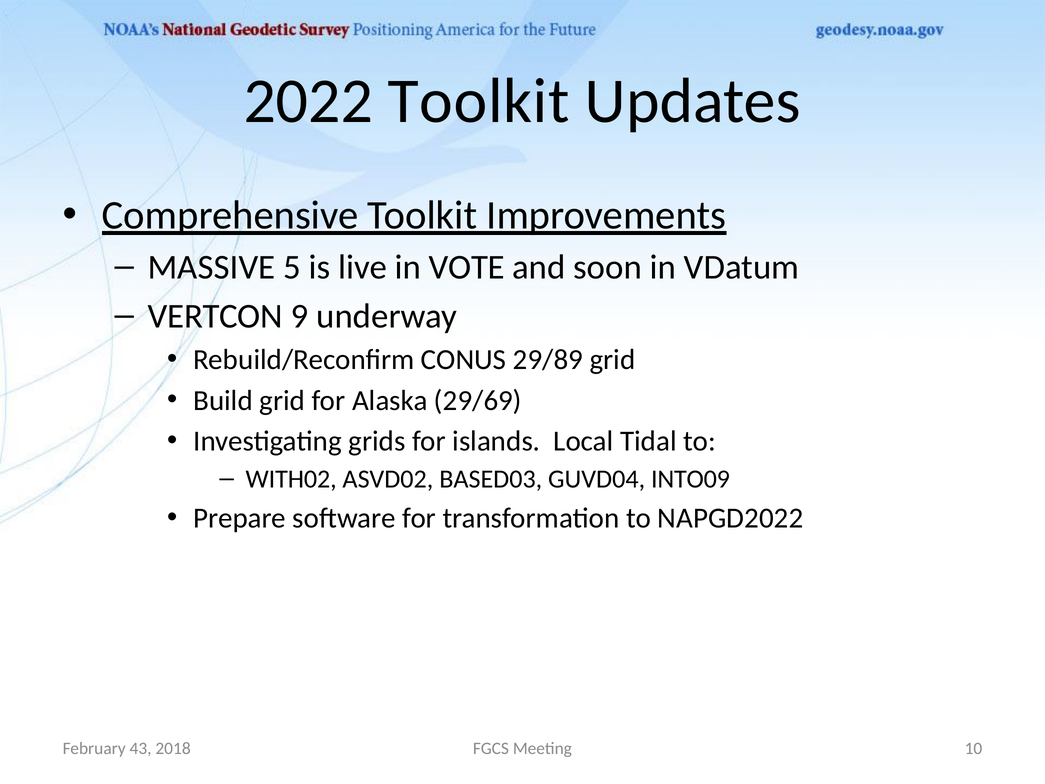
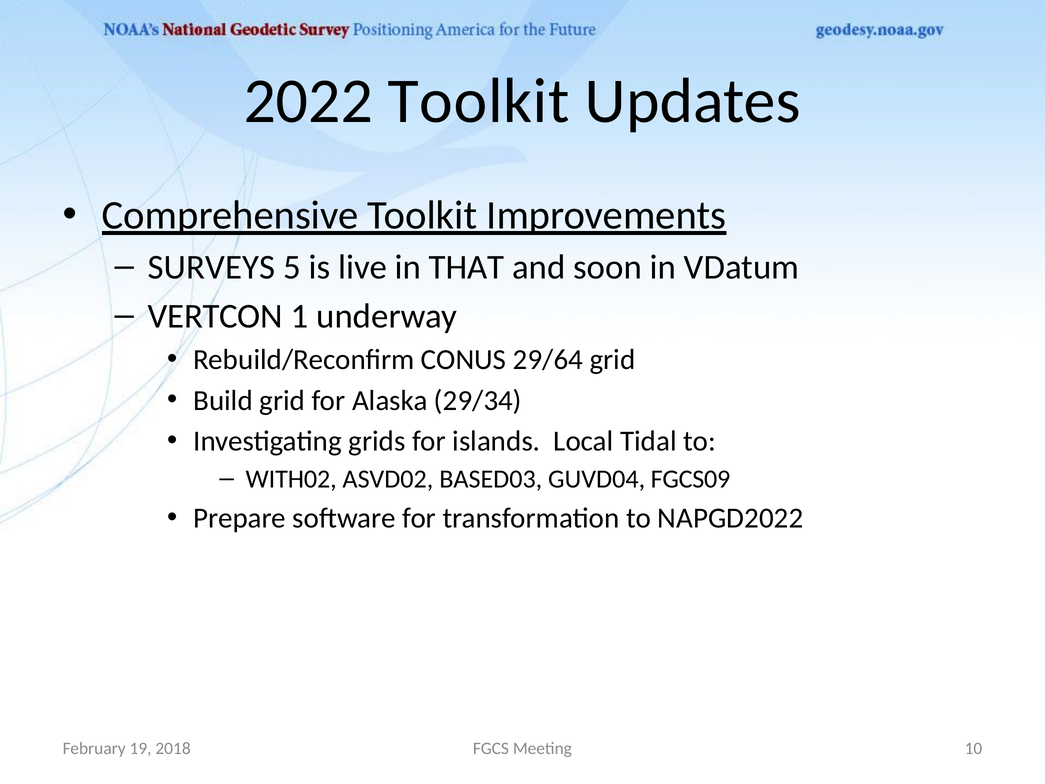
MASSIVE: MASSIVE -> SURVEYS
VOTE: VOTE -> THAT
9: 9 -> 1
29/89: 29/89 -> 29/64
29/69: 29/69 -> 29/34
INTO09: INTO09 -> FGCS09
43: 43 -> 19
